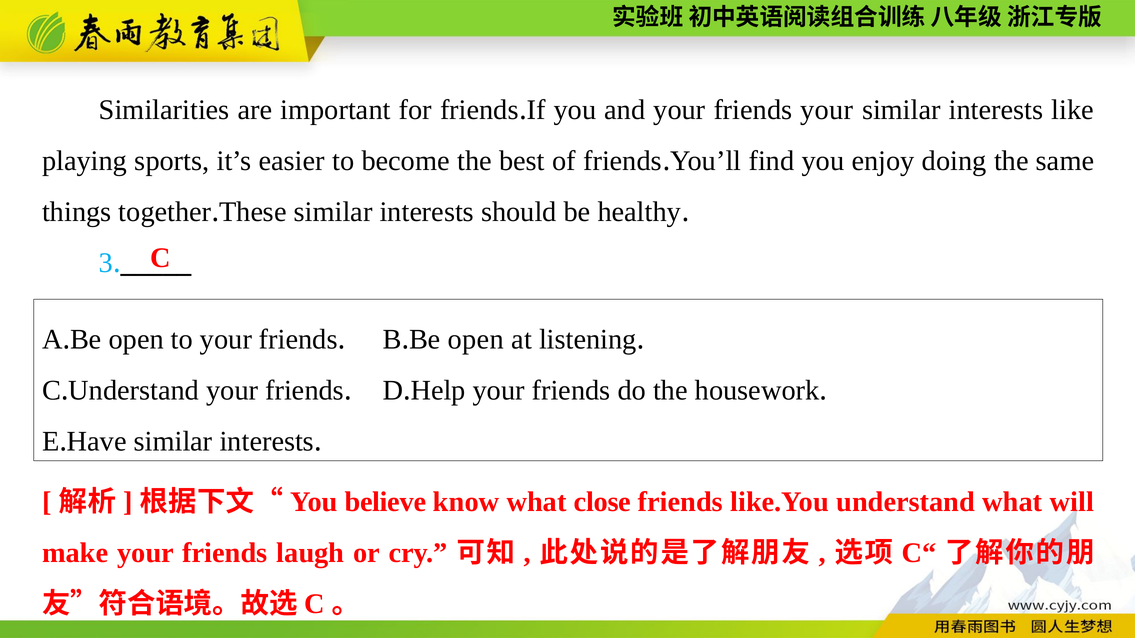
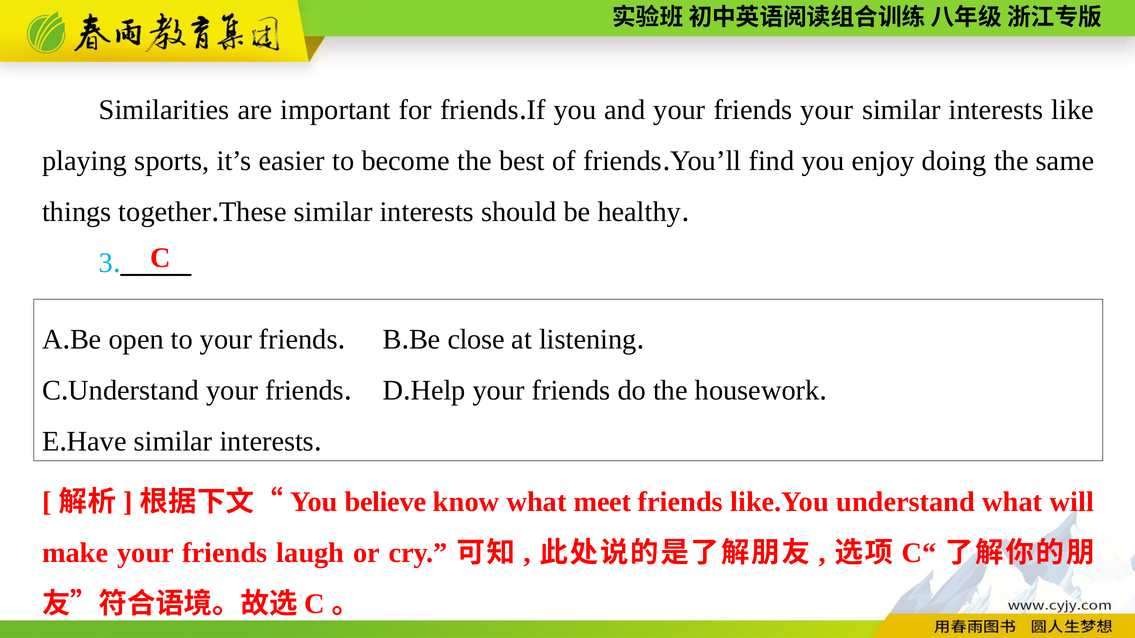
open at (476, 340): open -> close
close: close -> meet
